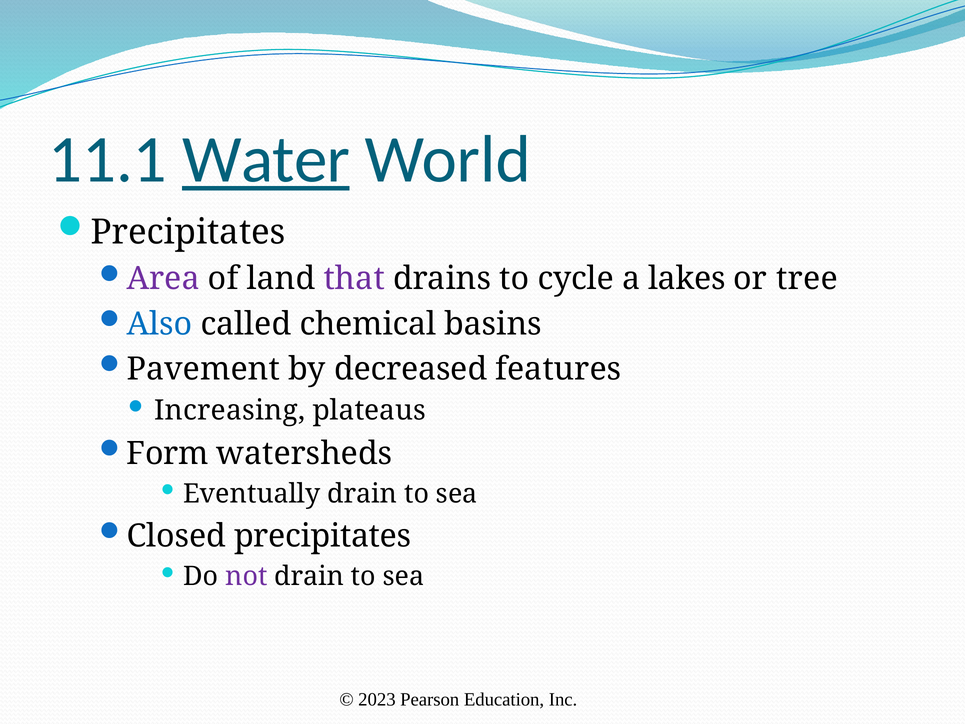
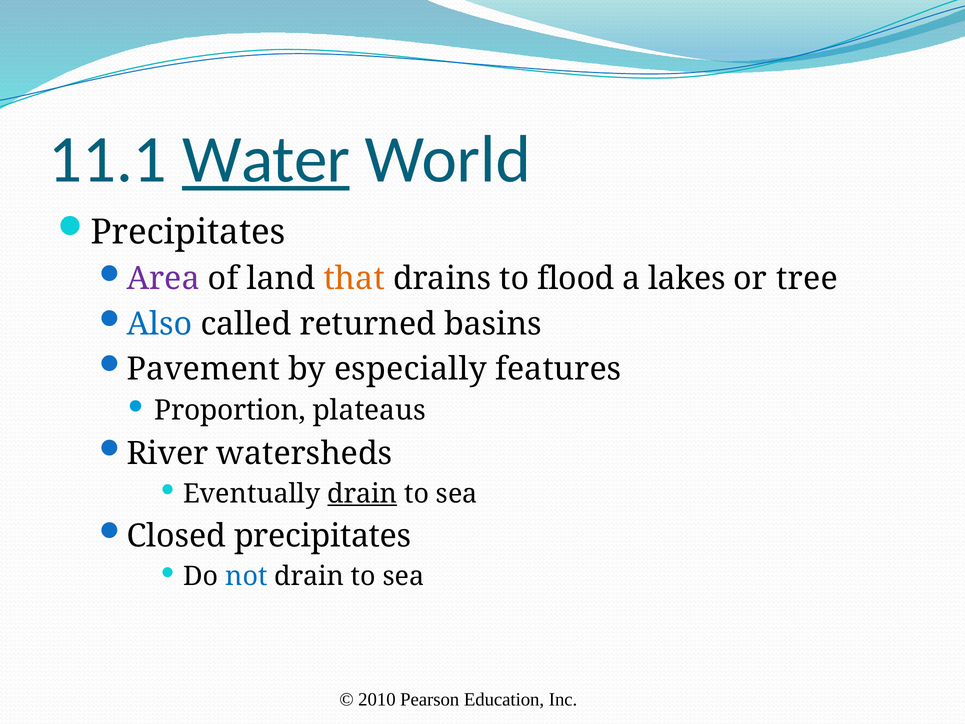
that colour: purple -> orange
cycle: cycle -> flood
chemical: chemical -> returned
decreased: decreased -> especially
Increasing: Increasing -> Proportion
Form: Form -> River
drain at (362, 494) underline: none -> present
not colour: purple -> blue
2023: 2023 -> 2010
